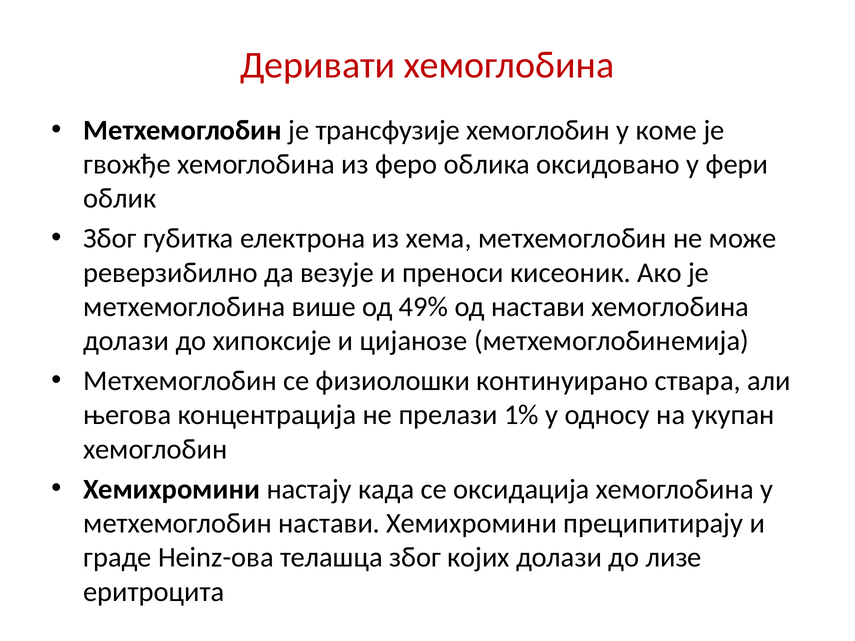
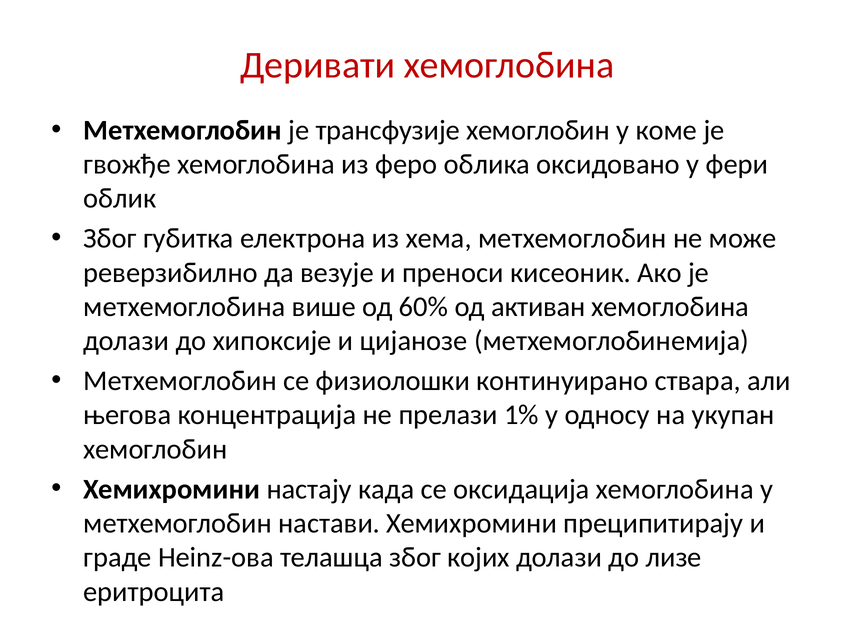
49%: 49% -> 60%
од настави: настави -> активан
